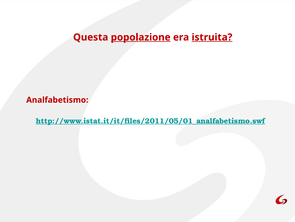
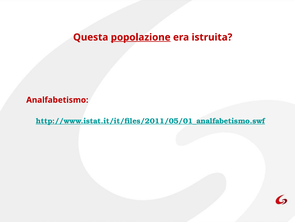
istruita underline: present -> none
